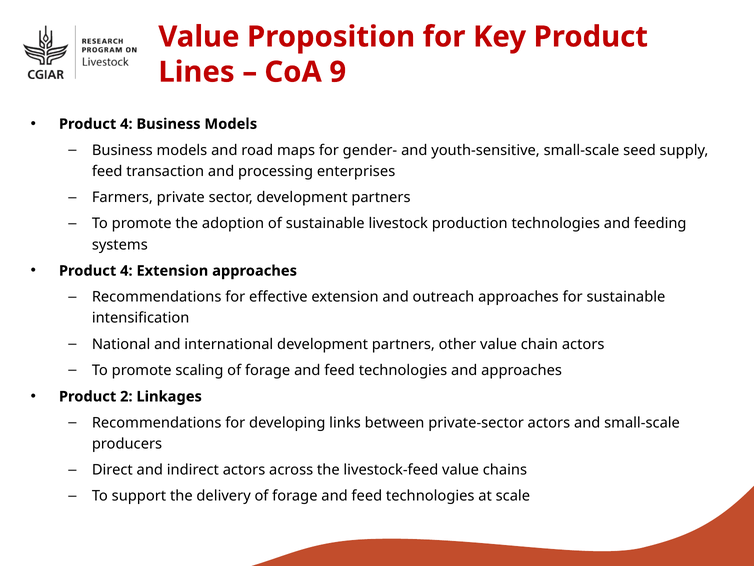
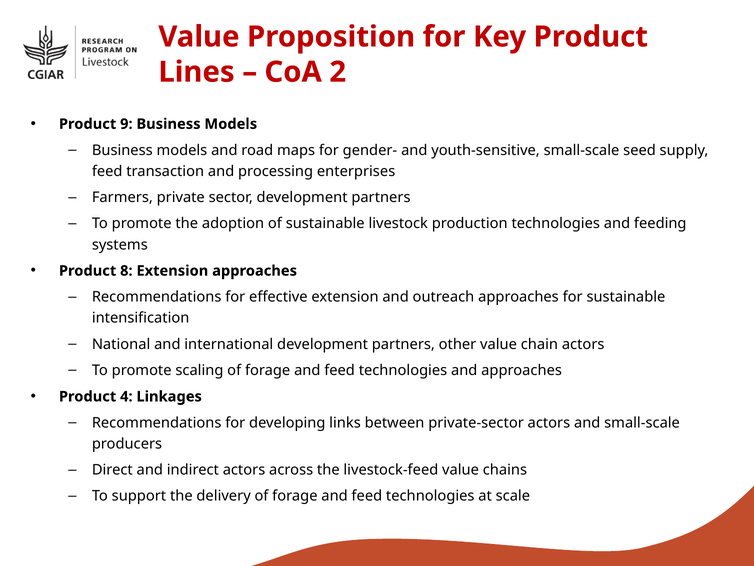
9: 9 -> 2
4 at (126, 124): 4 -> 9
4 at (126, 271): 4 -> 8
2: 2 -> 4
